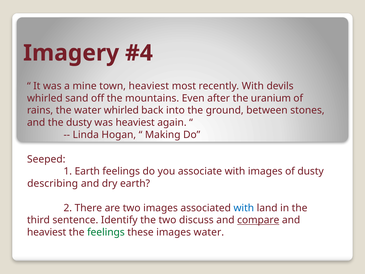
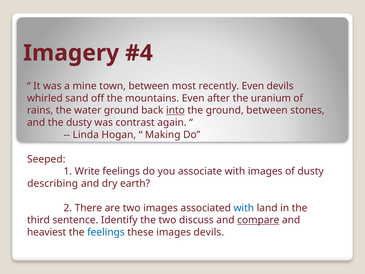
town heaviest: heaviest -> between
recently With: With -> Even
water whirled: whirled -> ground
into underline: none -> present
was heaviest: heaviest -> contrast
1 Earth: Earth -> Write
feelings at (106, 232) colour: green -> blue
images water: water -> devils
